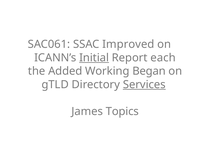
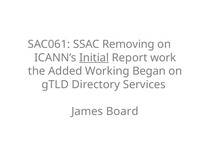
Improved: Improved -> Removing
each: each -> work
Services underline: present -> none
Topics: Topics -> Board
